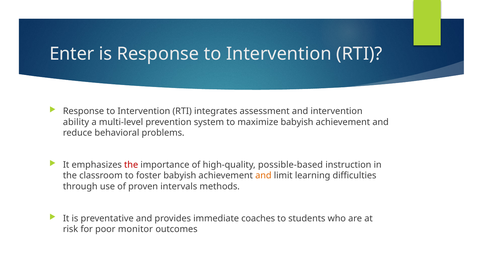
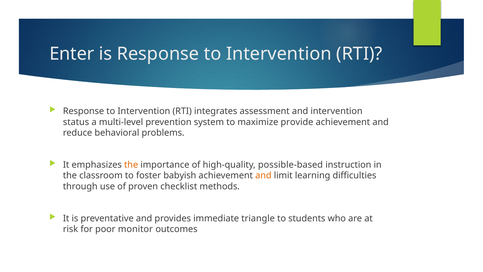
ability: ability -> status
maximize babyish: babyish -> provide
the at (131, 165) colour: red -> orange
intervals: intervals -> checklist
coaches: coaches -> triangle
